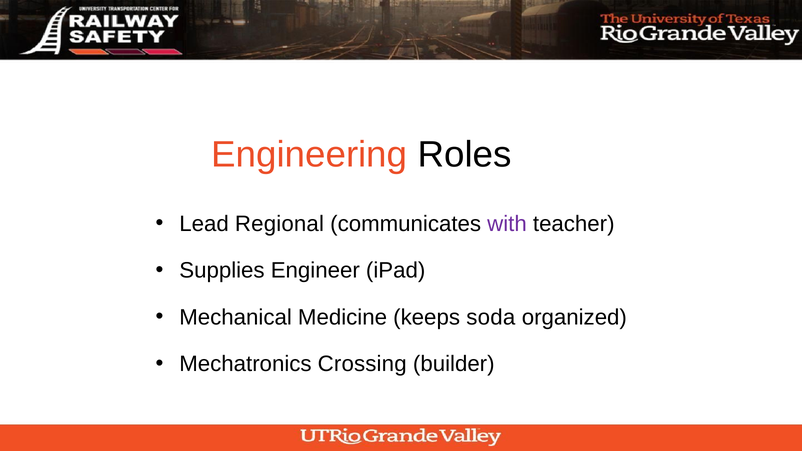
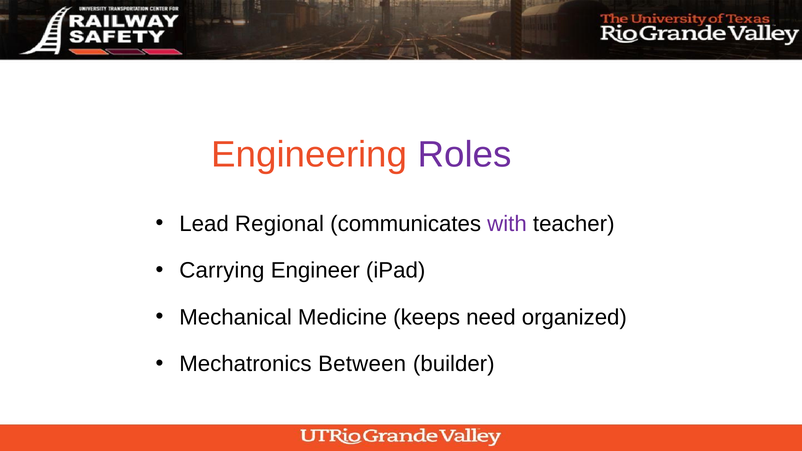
Roles colour: black -> purple
Supplies: Supplies -> Carrying
soda: soda -> need
Crossing: Crossing -> Between
